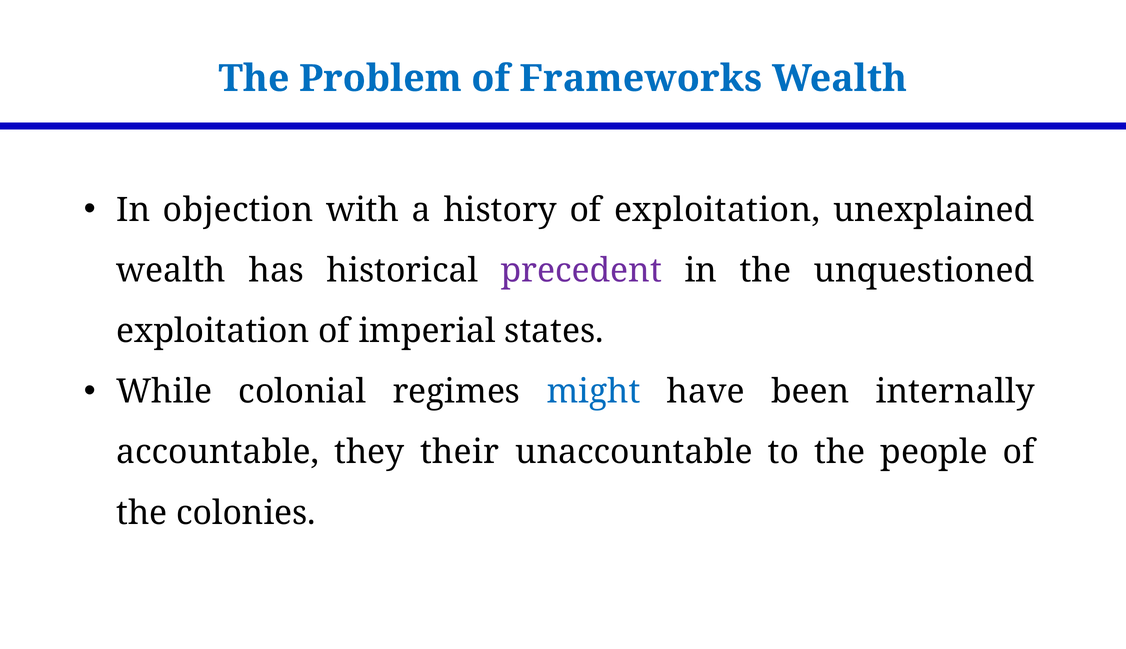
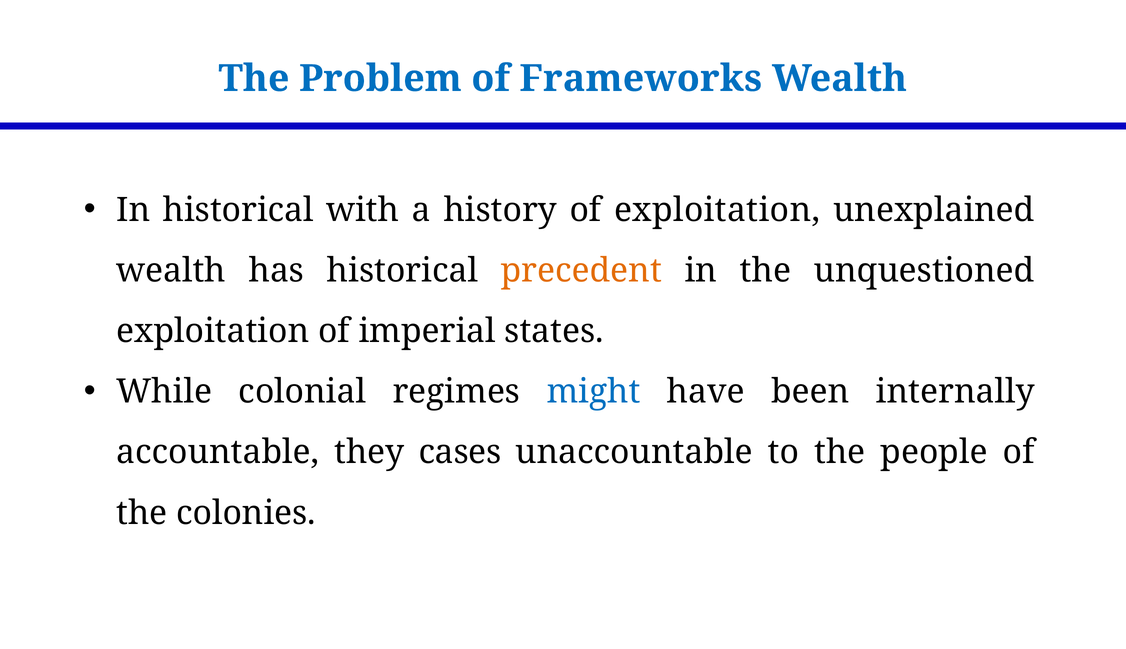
In objection: objection -> historical
precedent colour: purple -> orange
their: their -> cases
